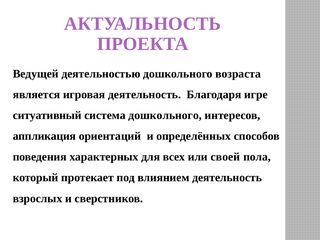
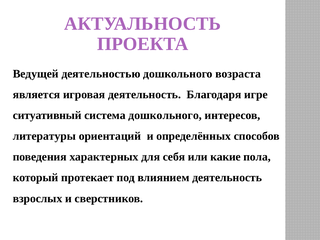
аппликация: аппликация -> литературы
всех: всех -> себя
своей: своей -> какие
